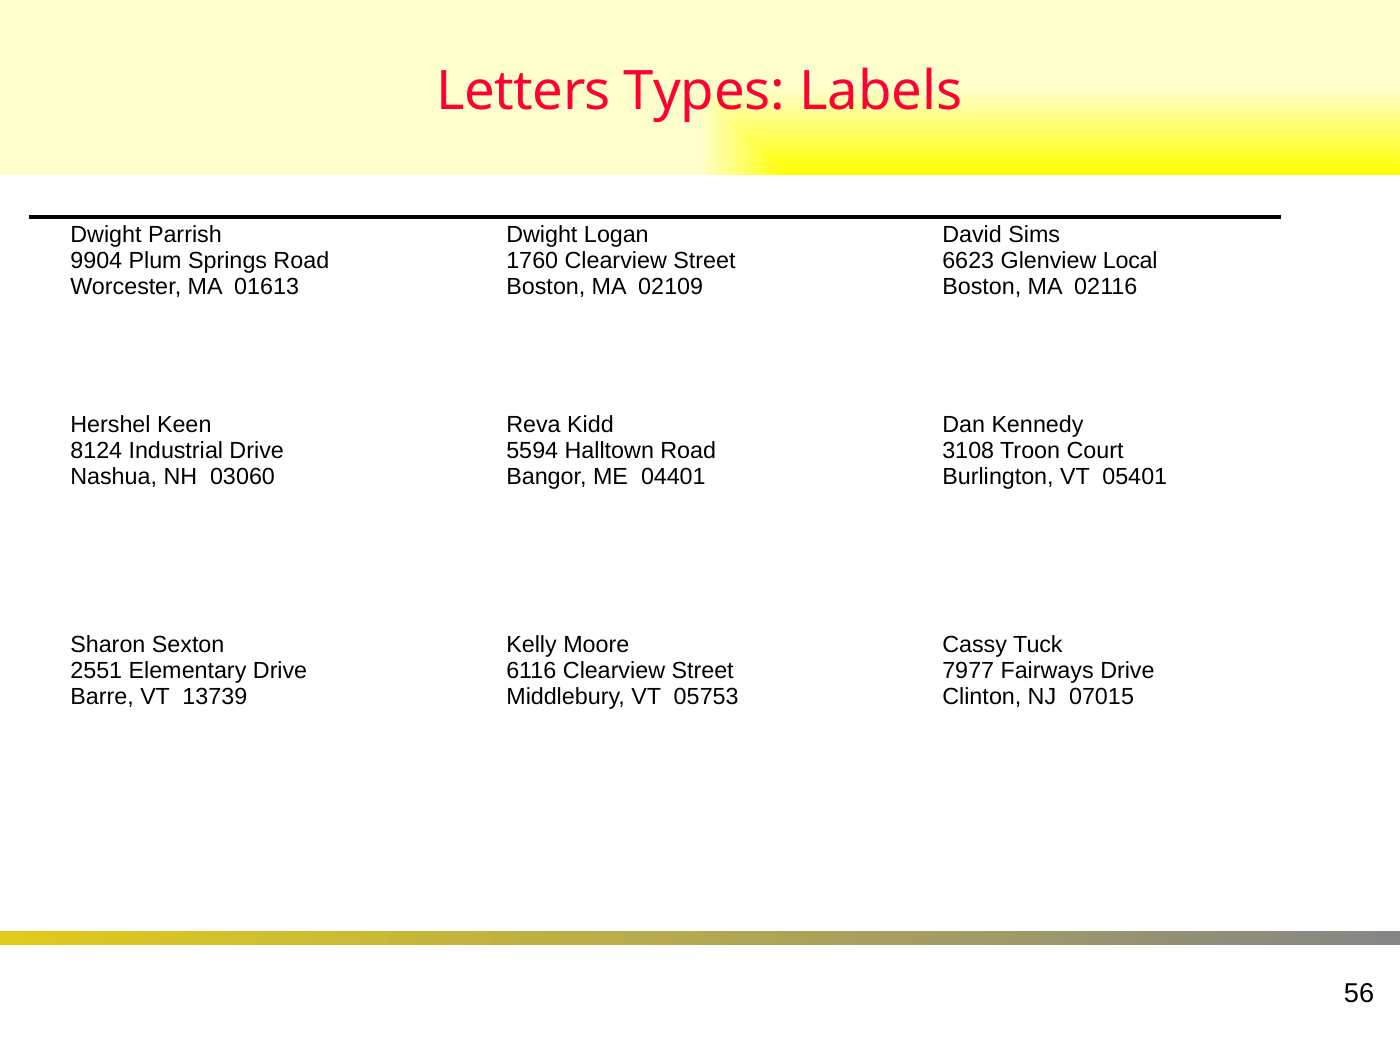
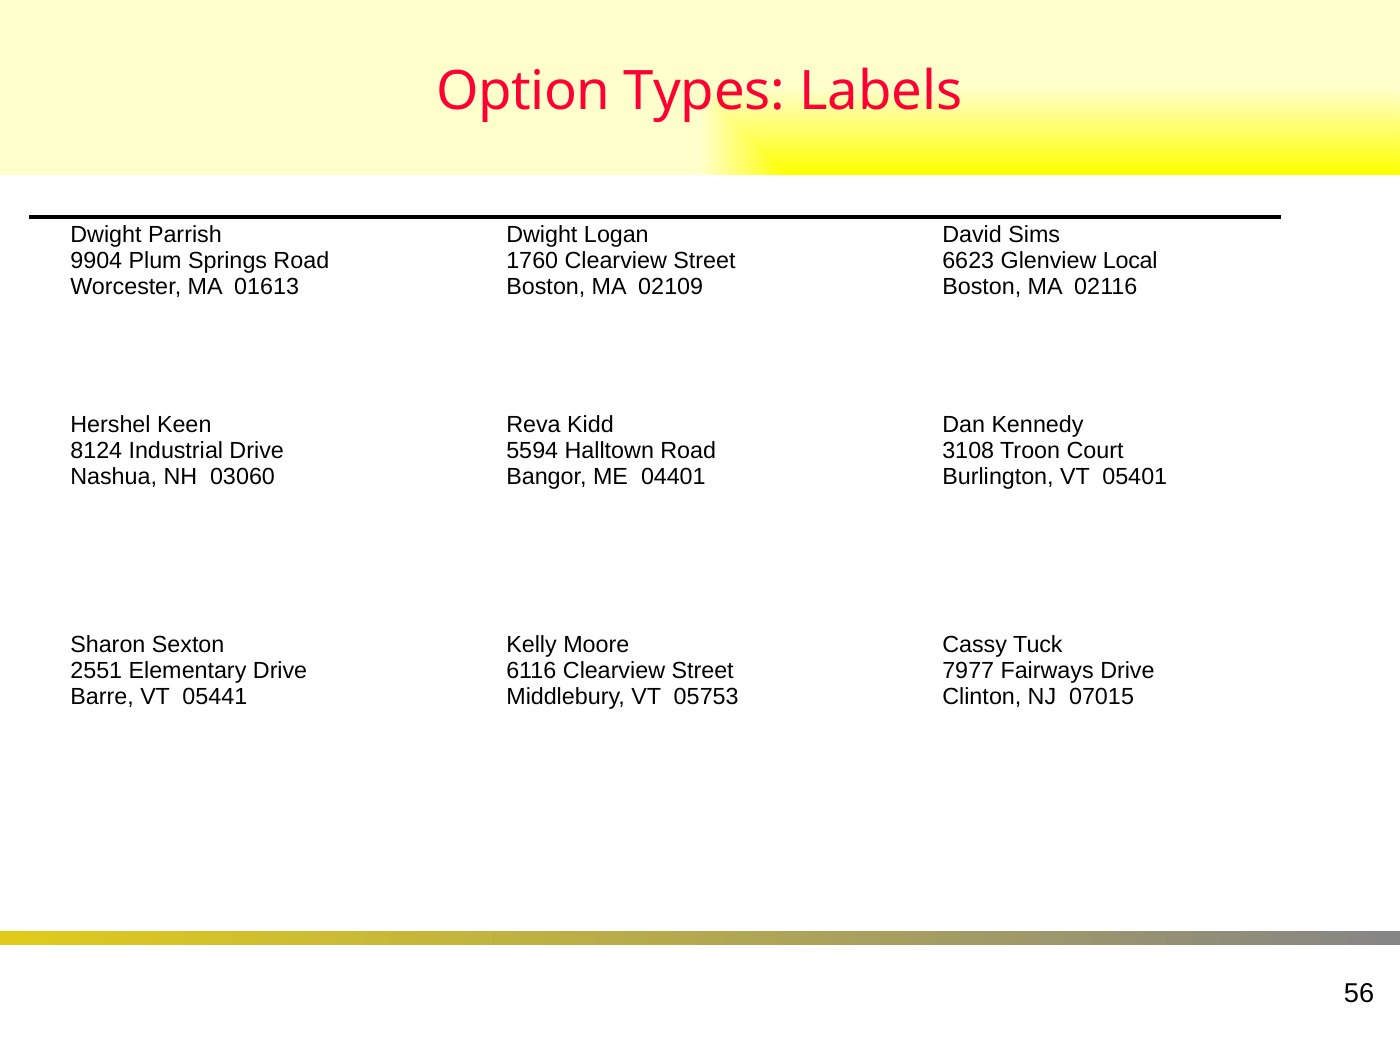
Letters: Letters -> Option
13739: 13739 -> 05441
